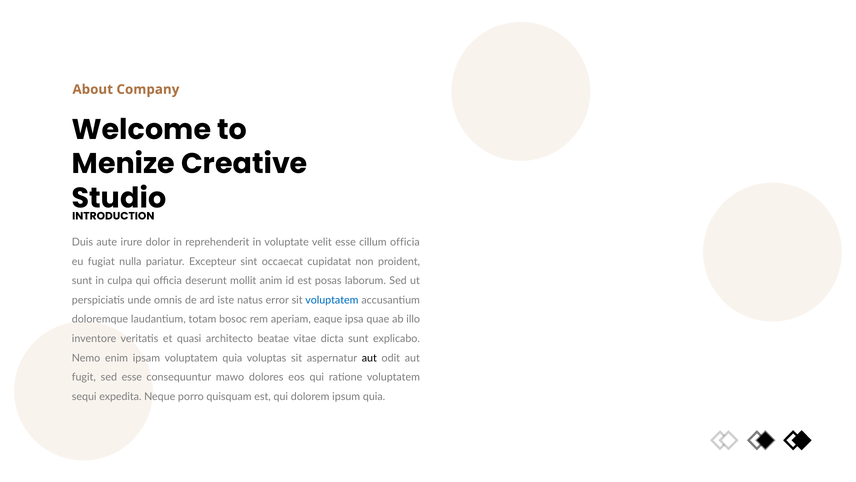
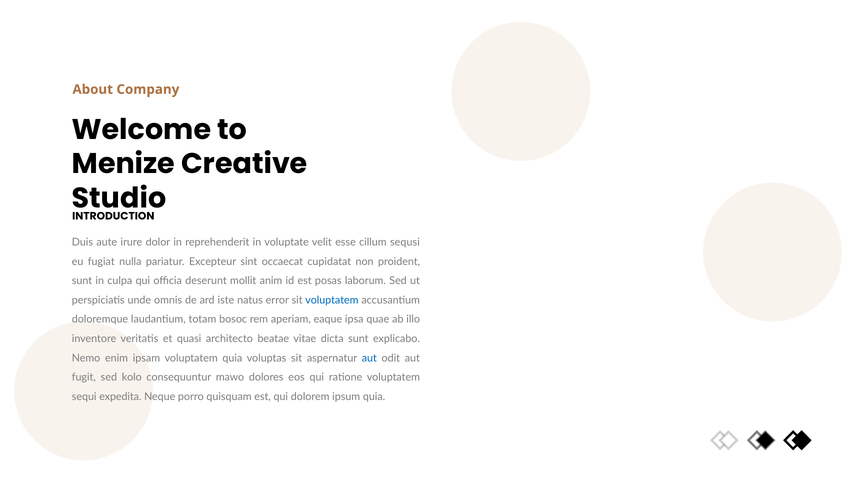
cillum officia: officia -> sequsi
aut at (369, 358) colour: black -> blue
sed esse: esse -> kolo
